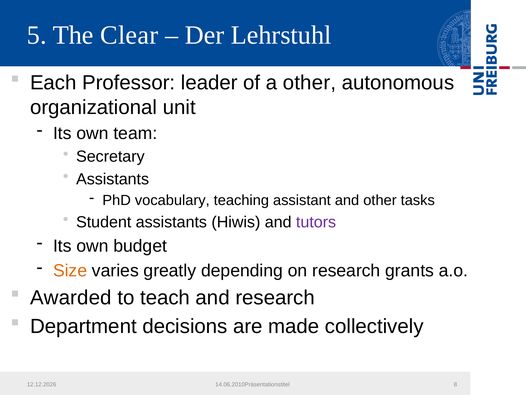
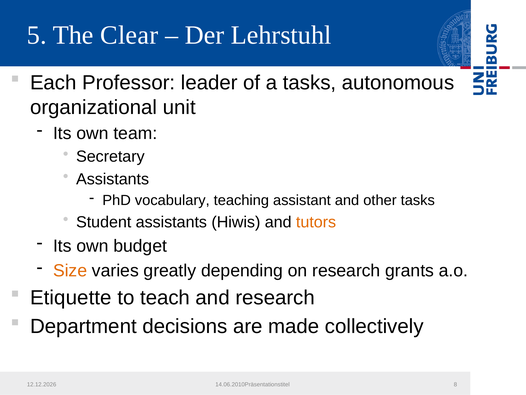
a other: other -> tasks
tutors colour: purple -> orange
Awarded: Awarded -> Etiquette
